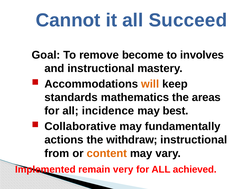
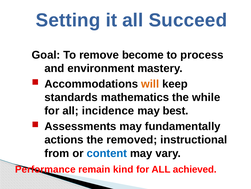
Cannot: Cannot -> Setting
involves: involves -> process
and instructional: instructional -> environment
areas: areas -> while
Collaborative: Collaborative -> Assessments
withdraw: withdraw -> removed
content colour: orange -> blue
Implemented: Implemented -> Performance
very: very -> kind
